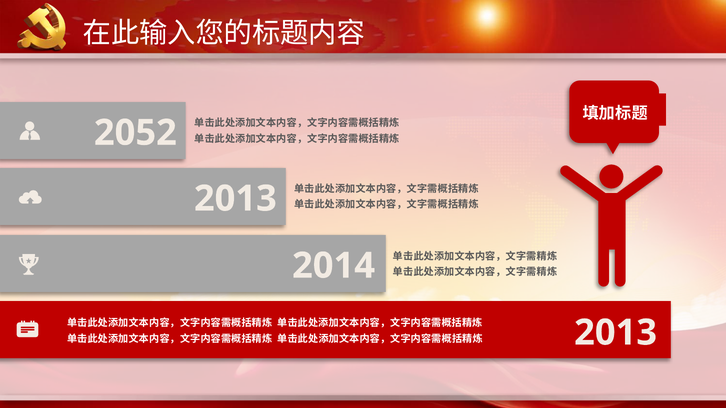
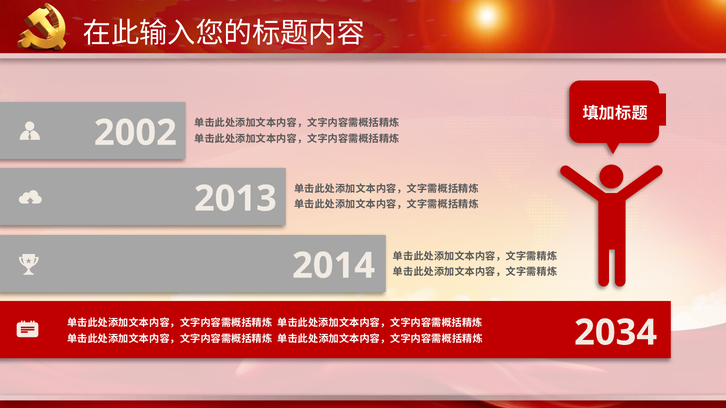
2052: 2052 -> 2002
2013 at (616, 333): 2013 -> 2034
